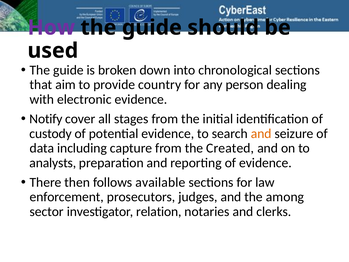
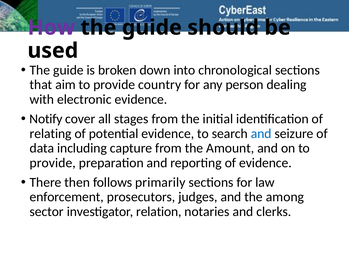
custody: custody -> relating
and at (261, 133) colour: orange -> blue
Created: Created -> Amount
analysts at (53, 163): analysts -> provide
available: available -> primarily
